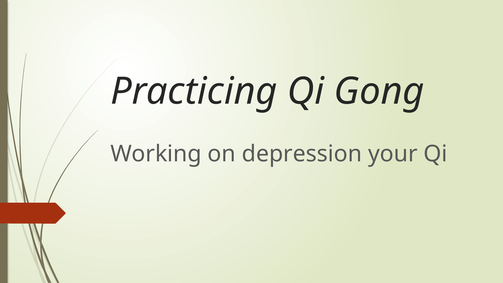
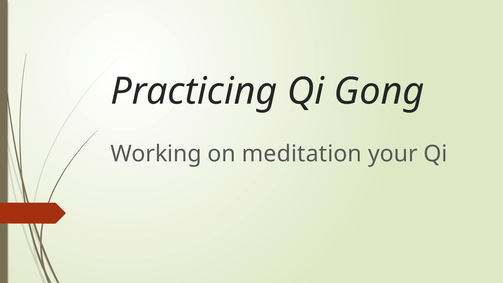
depression: depression -> meditation
